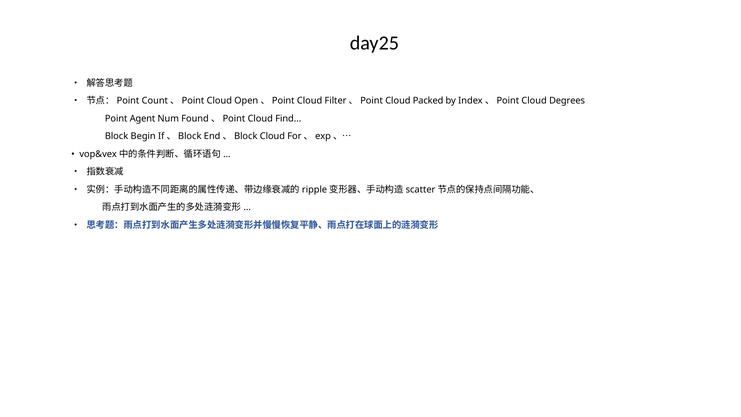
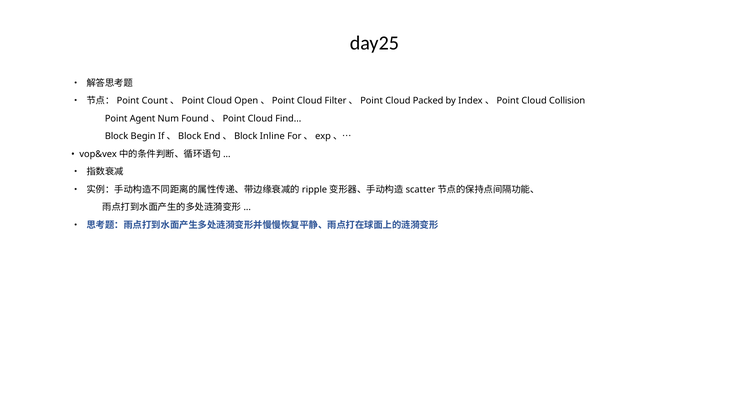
Degrees: Degrees -> Collision
End、Block Cloud: Cloud -> Inline
